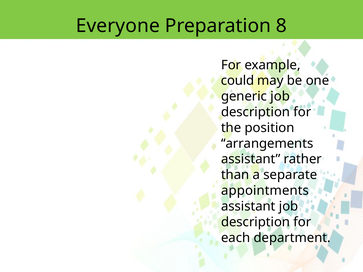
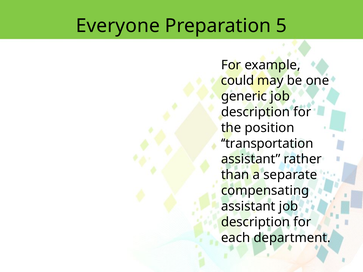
8: 8 -> 5
arrangements: arrangements -> transportation
appointments: appointments -> compensating
